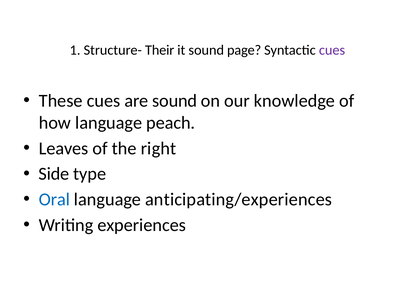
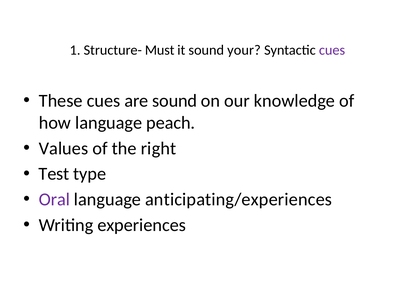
Their: Their -> Must
page: page -> your
Leaves: Leaves -> Values
Side: Side -> Test
Oral colour: blue -> purple
